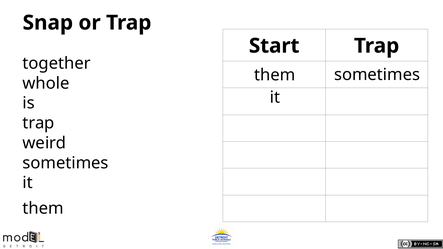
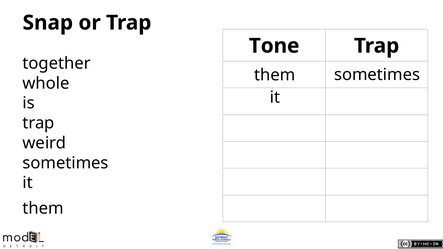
Start: Start -> Tone
